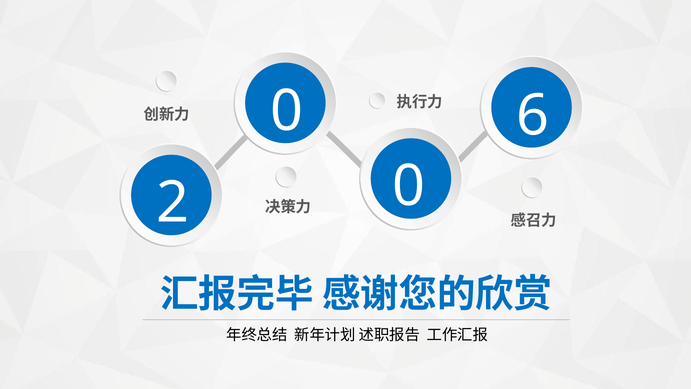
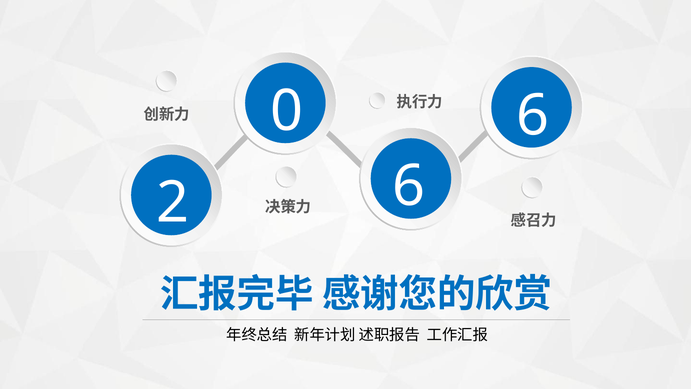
0 at (409, 186): 0 -> 6
